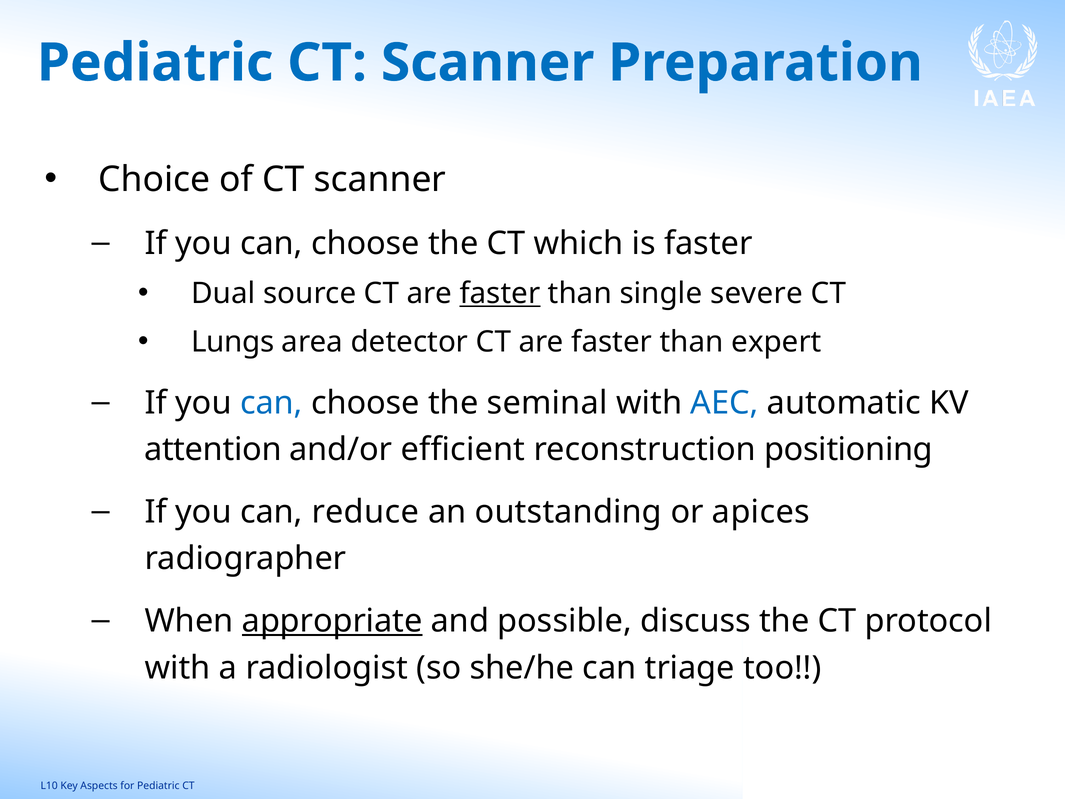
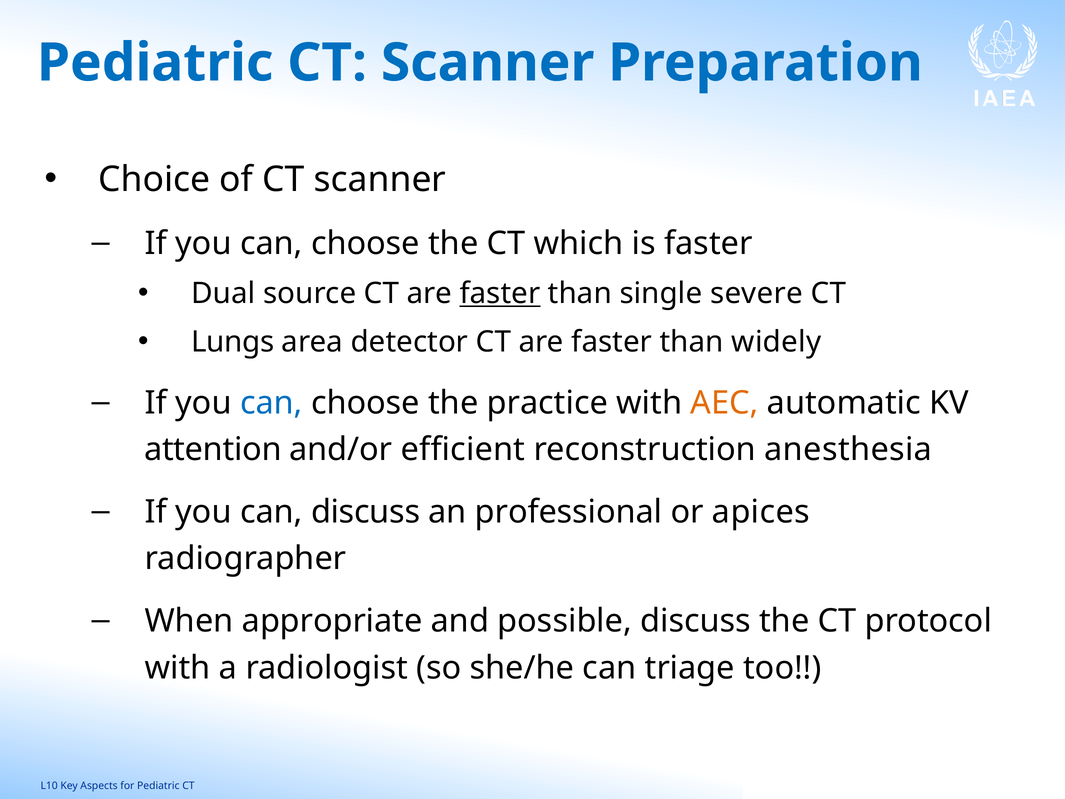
expert: expert -> widely
seminal: seminal -> practice
AEC colour: blue -> orange
positioning: positioning -> anesthesia
can reduce: reduce -> discuss
outstanding: outstanding -> professional
appropriate underline: present -> none
